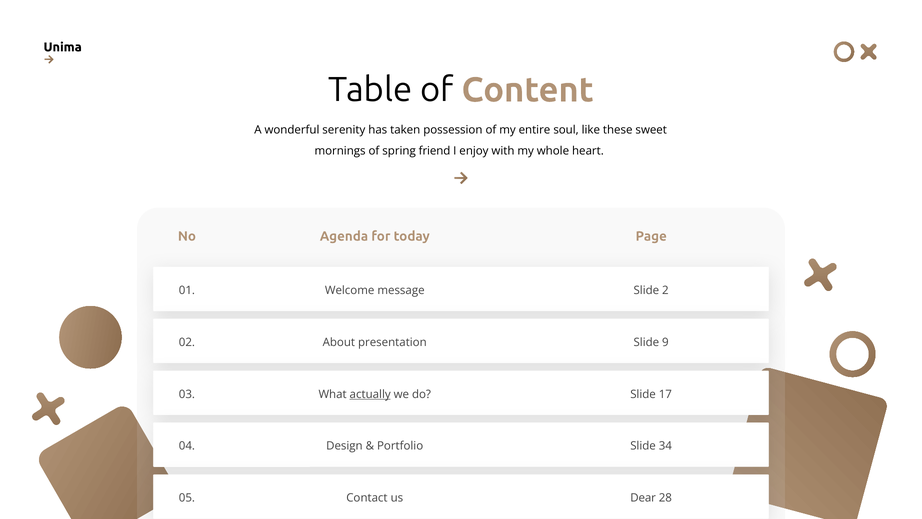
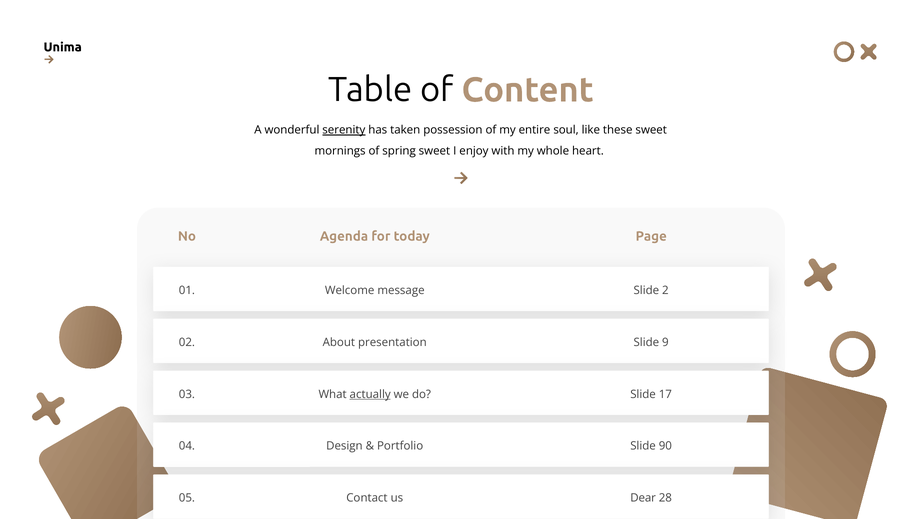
serenity underline: none -> present
spring friend: friend -> sweet
34: 34 -> 90
